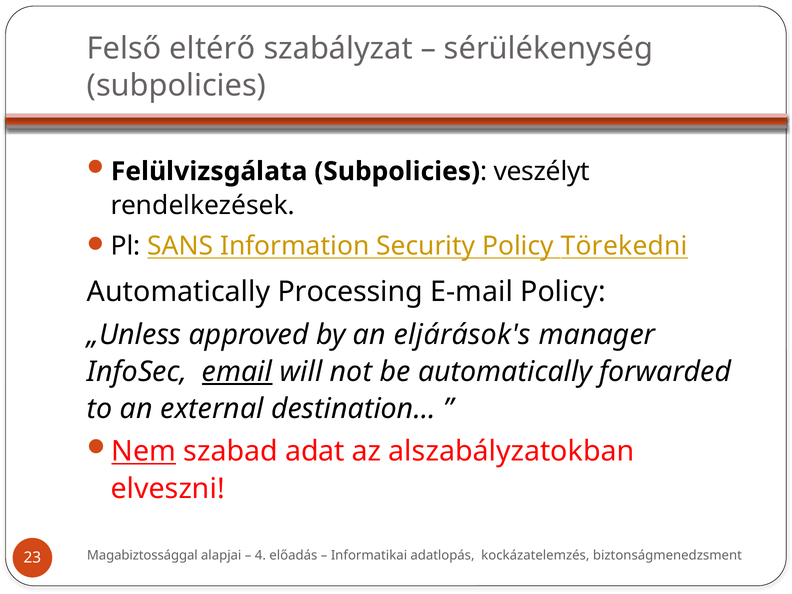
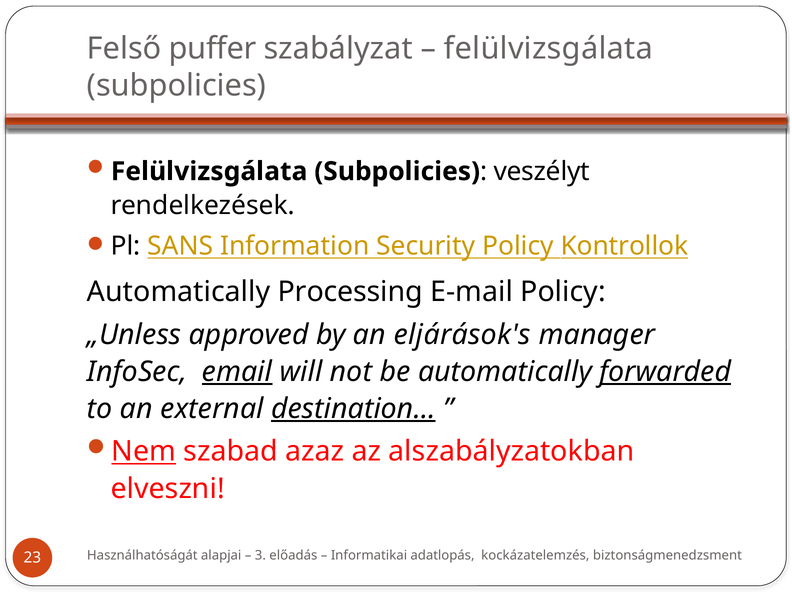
eltérő: eltérő -> puffer
sérülékenység at (549, 49): sérülékenység -> felülvizsgálata
Törekedni: Törekedni -> Kontrollok
forwarded underline: none -> present
destination… underline: none -> present
adat: adat -> azaz
Magabiztossággal: Magabiztossággal -> Használhatóságát
4: 4 -> 3
